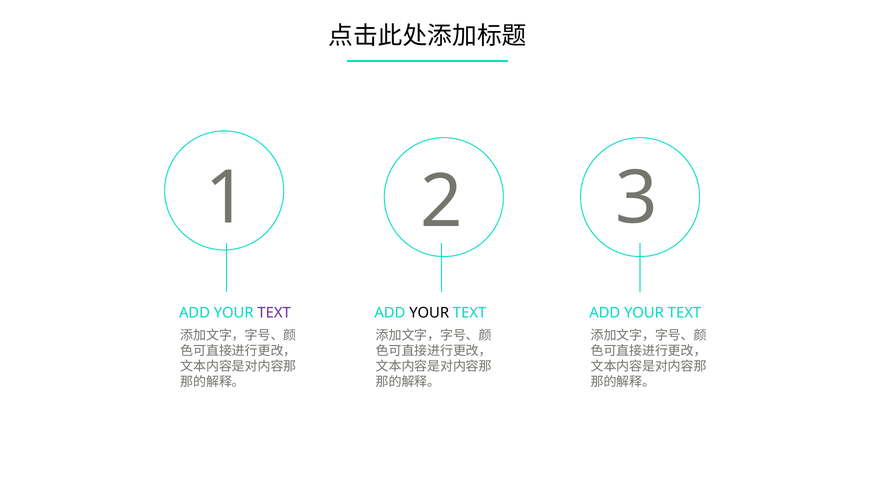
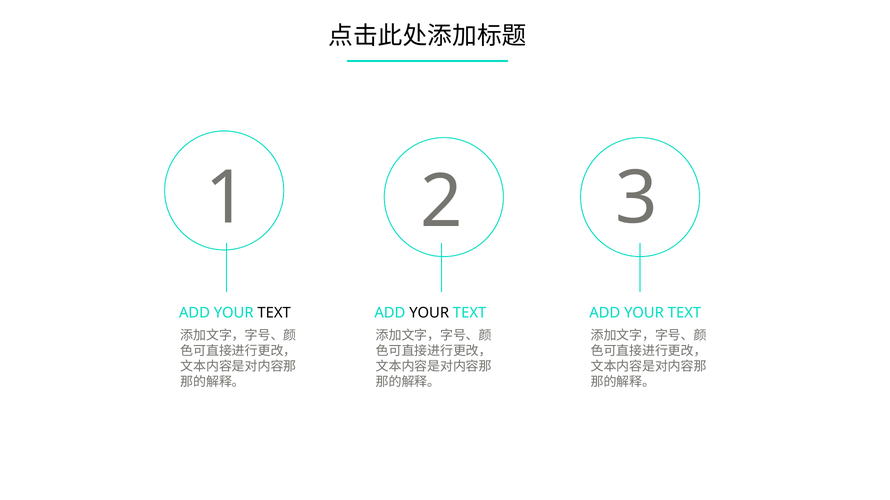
TEXT at (274, 313) colour: purple -> black
